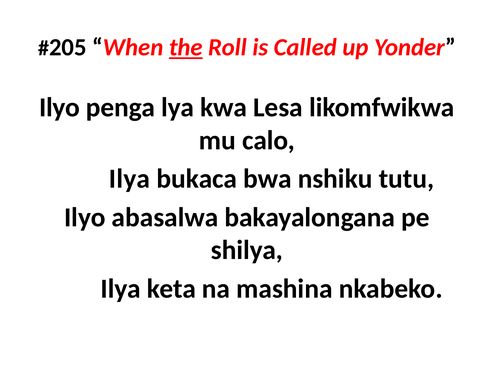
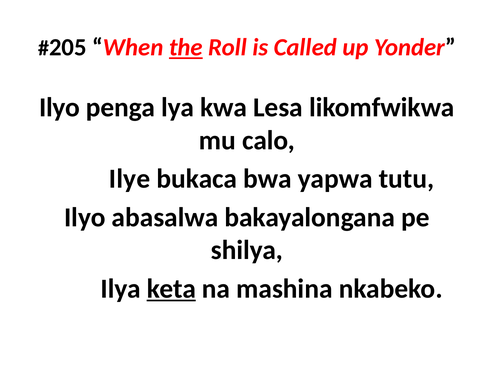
Ilya at (130, 179): Ilya -> Ilye
nshiku: nshiku -> yapwa
keta underline: none -> present
